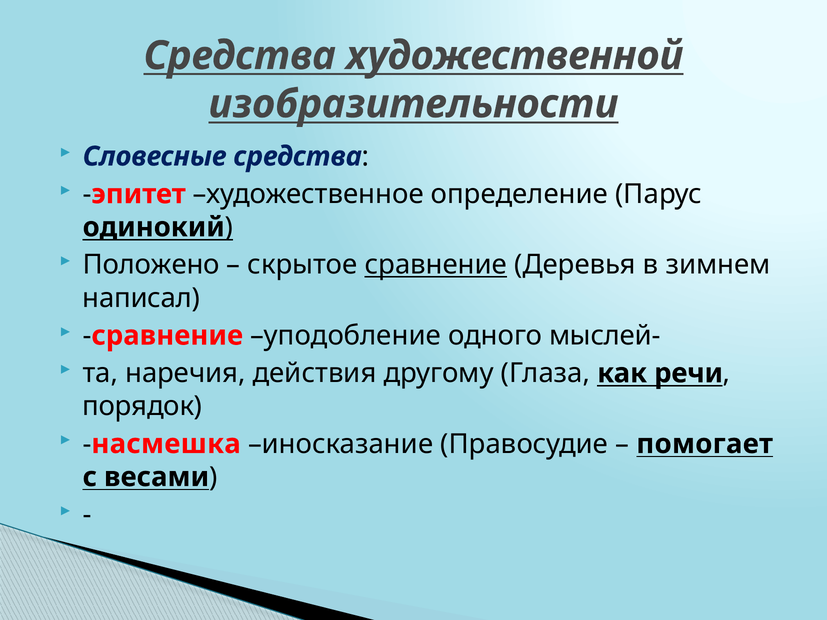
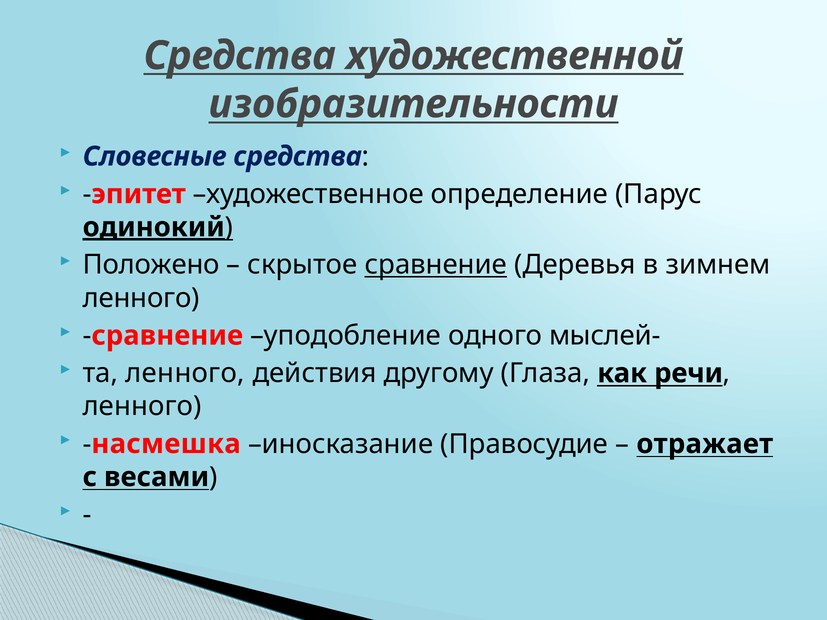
одинокий underline: none -> present
написал at (141, 298): написал -> ленного
та наречия: наречия -> ленного
порядок at (142, 406): порядок -> ленного
помогает: помогает -> отражает
